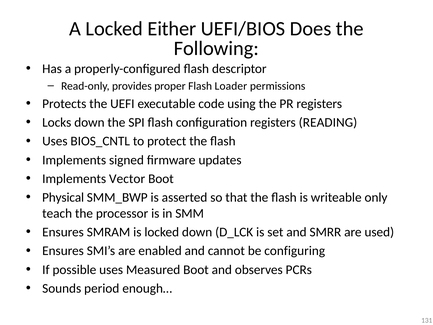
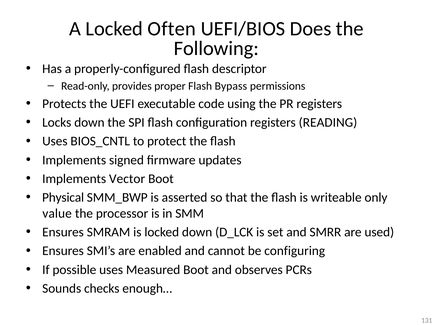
Either: Either -> Often
Loader: Loader -> Bypass
teach: teach -> value
period: period -> checks
